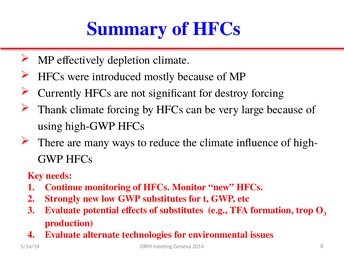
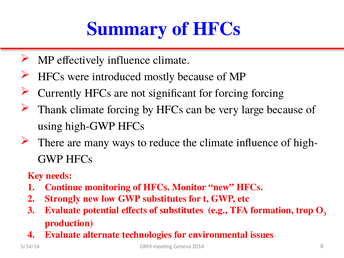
effectively depletion: depletion -> influence
for destroy: destroy -> forcing
